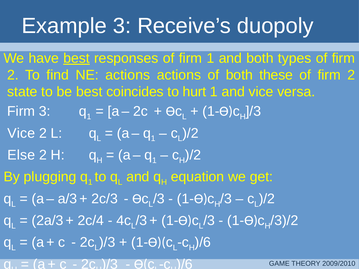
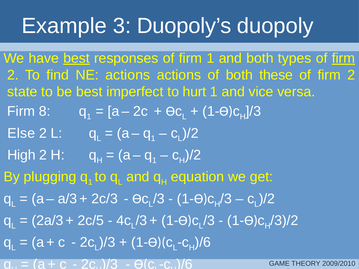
Receive’s: Receive’s -> Duopoly’s
firm at (343, 58) underline: none -> present
coincides: coincides -> imperfect
Firm 3: 3 -> 8
Vice at (21, 133): Vice -> Else
Else: Else -> High
2c/4: 2c/4 -> 2c/5
